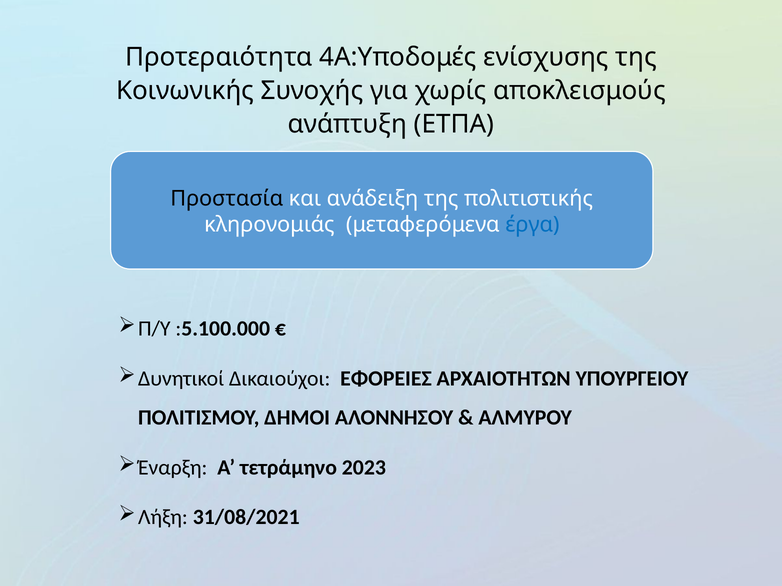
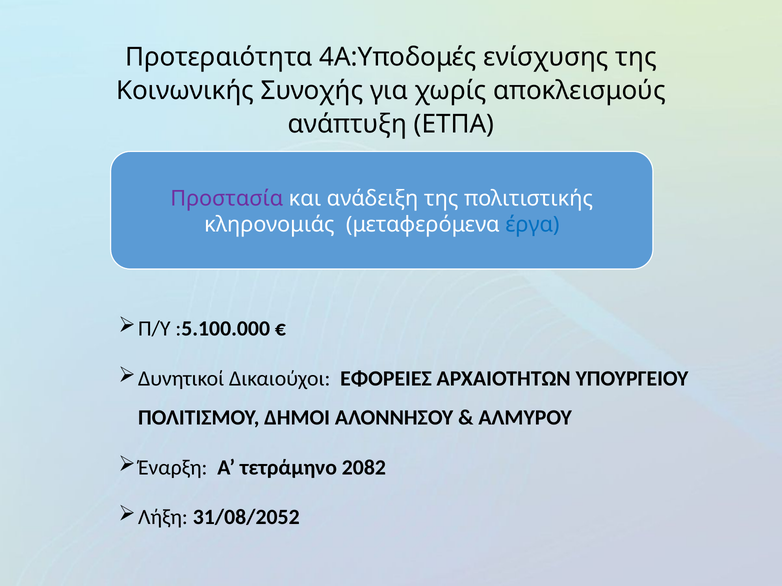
Προστασία colour: black -> purple
2023: 2023 -> 2082
31/08/2021: 31/08/2021 -> 31/08/2052
